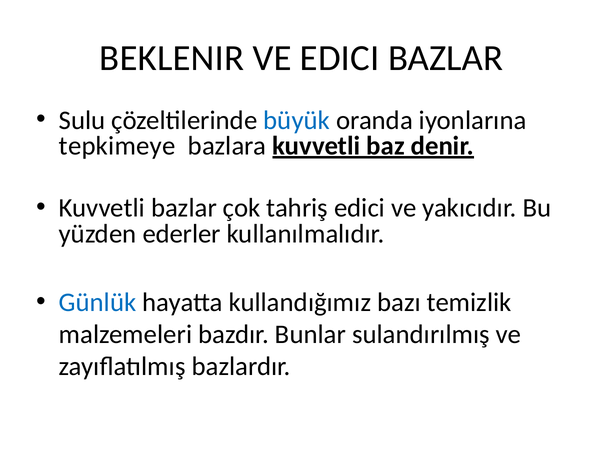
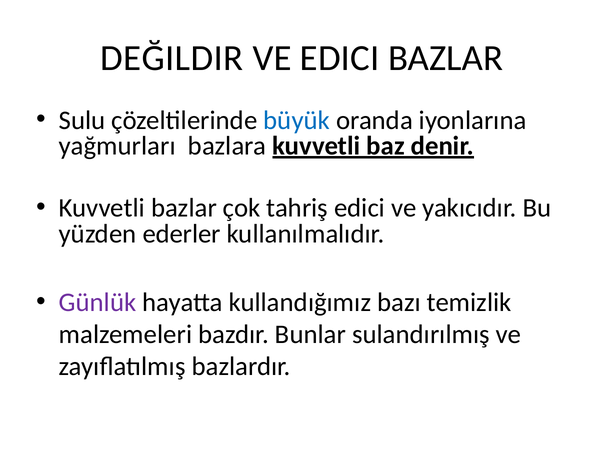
BEKLENIR: BEKLENIR -> DEĞILDIR
tepkimeye: tepkimeye -> yağmurları
Günlük colour: blue -> purple
